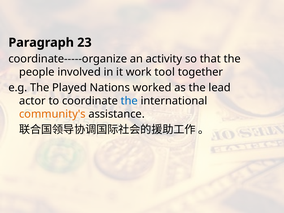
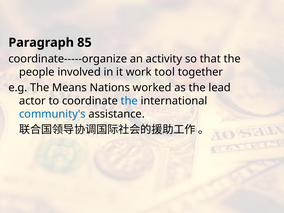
23: 23 -> 85
Played: Played -> Means
community's colour: orange -> blue
